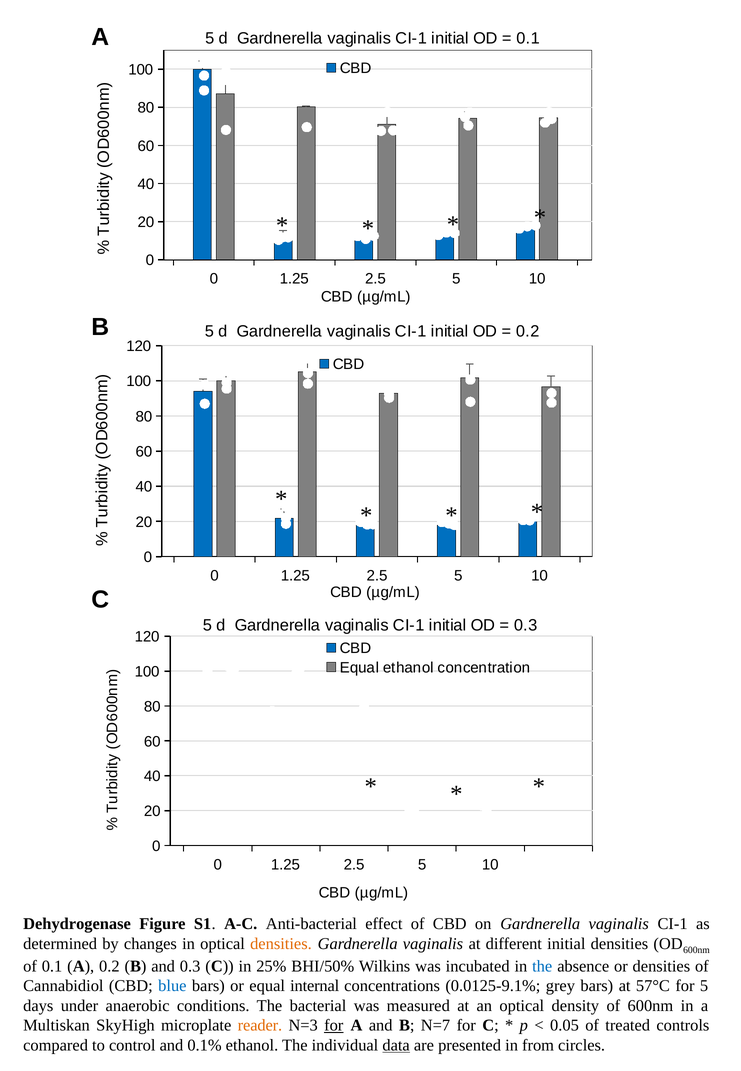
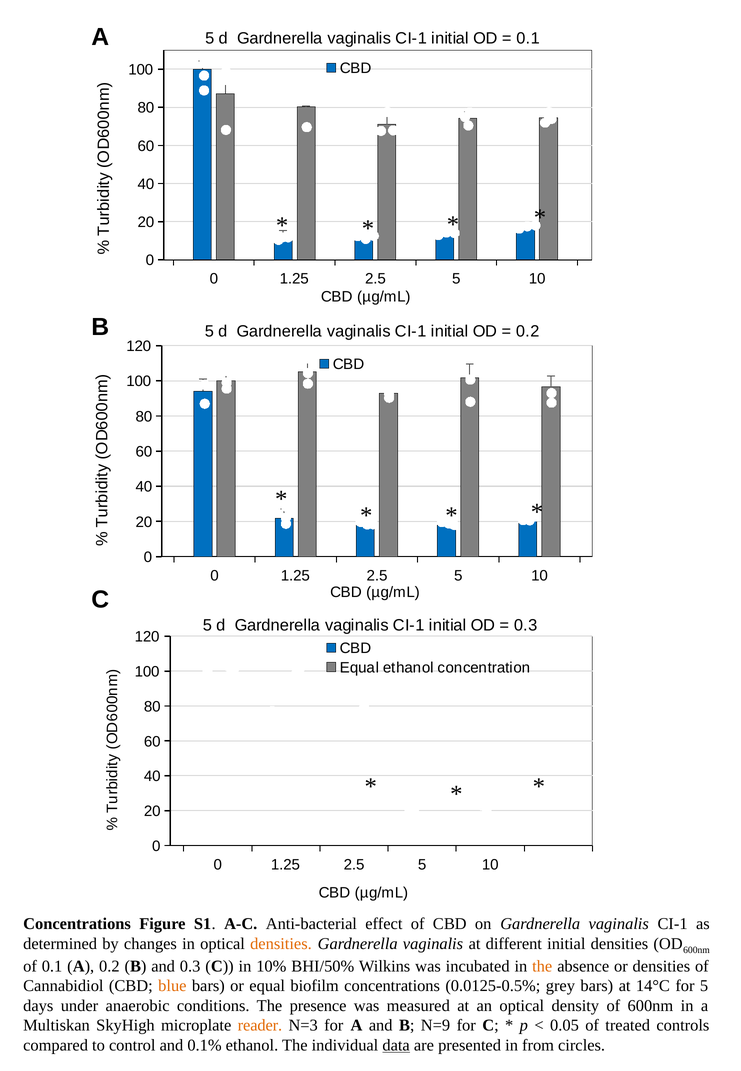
Dehydrogenase at (77, 923): Dehydrogenase -> Concentrations
25%: 25% -> 10%
the at (542, 965) colour: blue -> orange
blue colour: blue -> orange
internal: internal -> biofilm
0.0125-9.1%: 0.0125-9.1% -> 0.0125-0.5%
57°C: 57°C -> 14°C
bacterial: bacterial -> presence
for at (334, 1025) underline: present -> none
N=7: N=7 -> N=9
